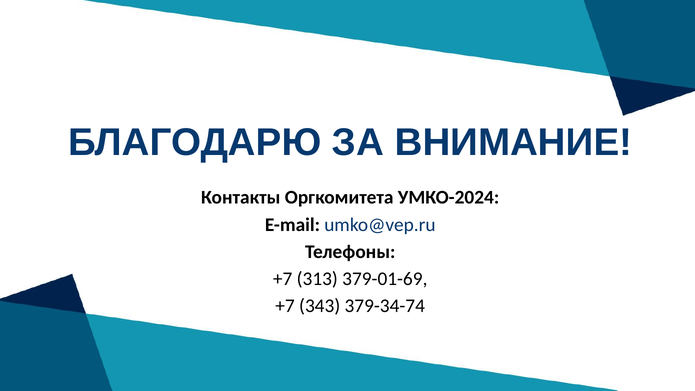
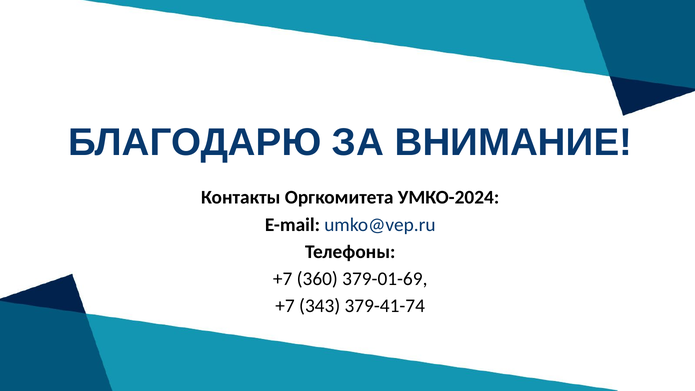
313: 313 -> 360
379-34-74: 379-34-74 -> 379-41-74
